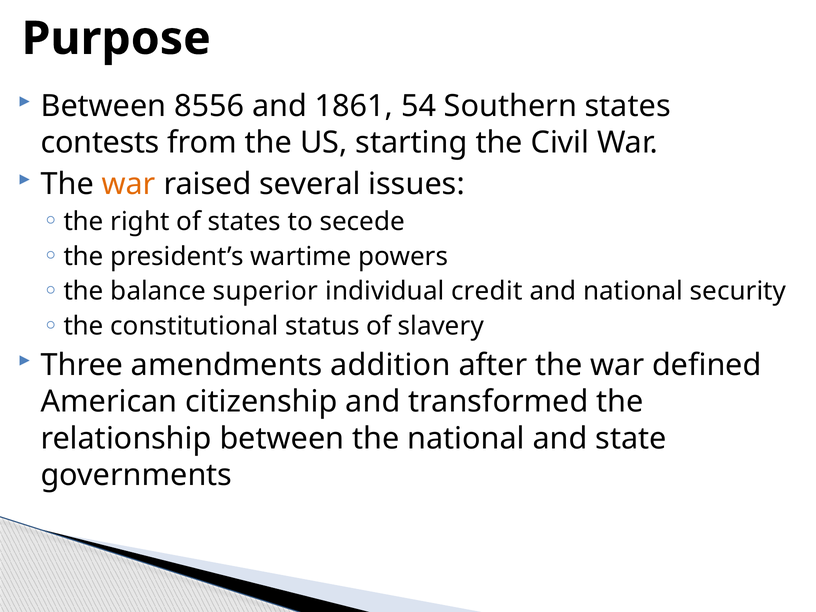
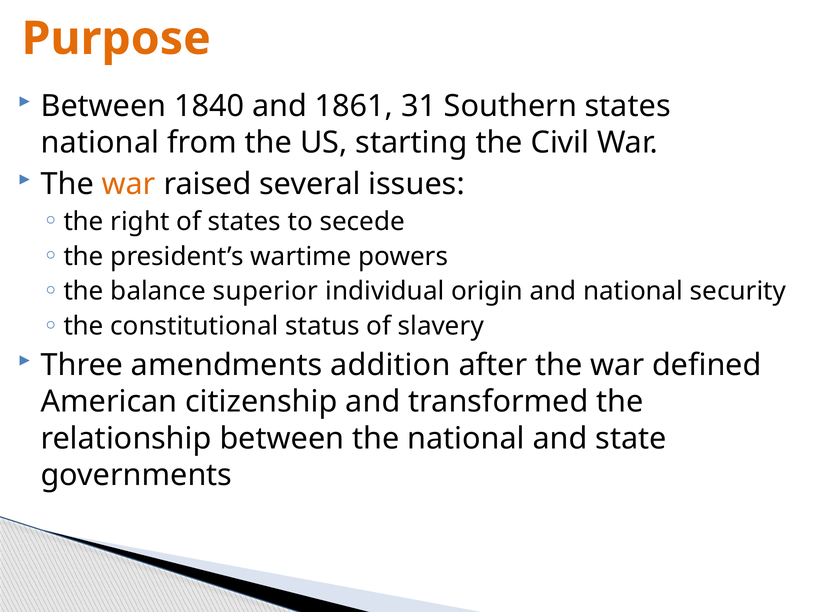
Purpose colour: black -> orange
8556: 8556 -> 1840
54: 54 -> 31
contests at (100, 143): contests -> national
credit: credit -> origin
